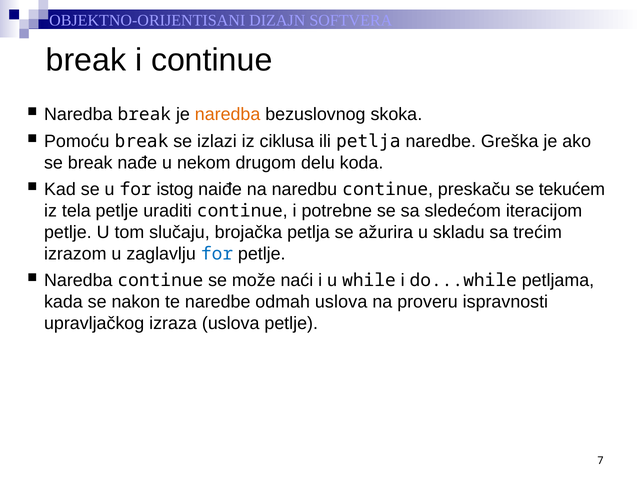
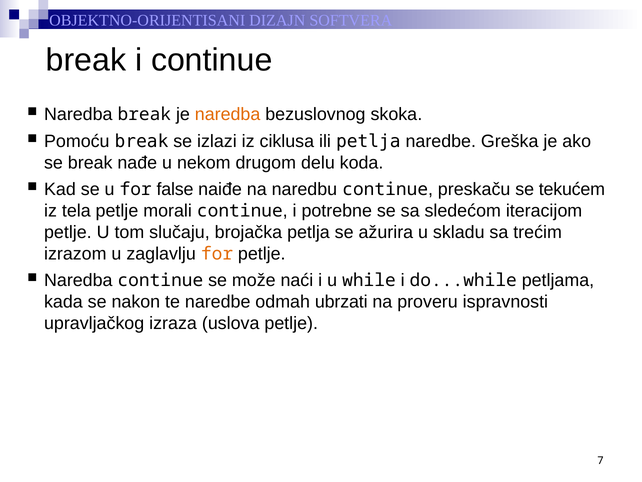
istog: istog -> false
uraditi: uraditi -> morali
for at (217, 253) colour: blue -> orange
odmah uslova: uslova -> ubrzati
